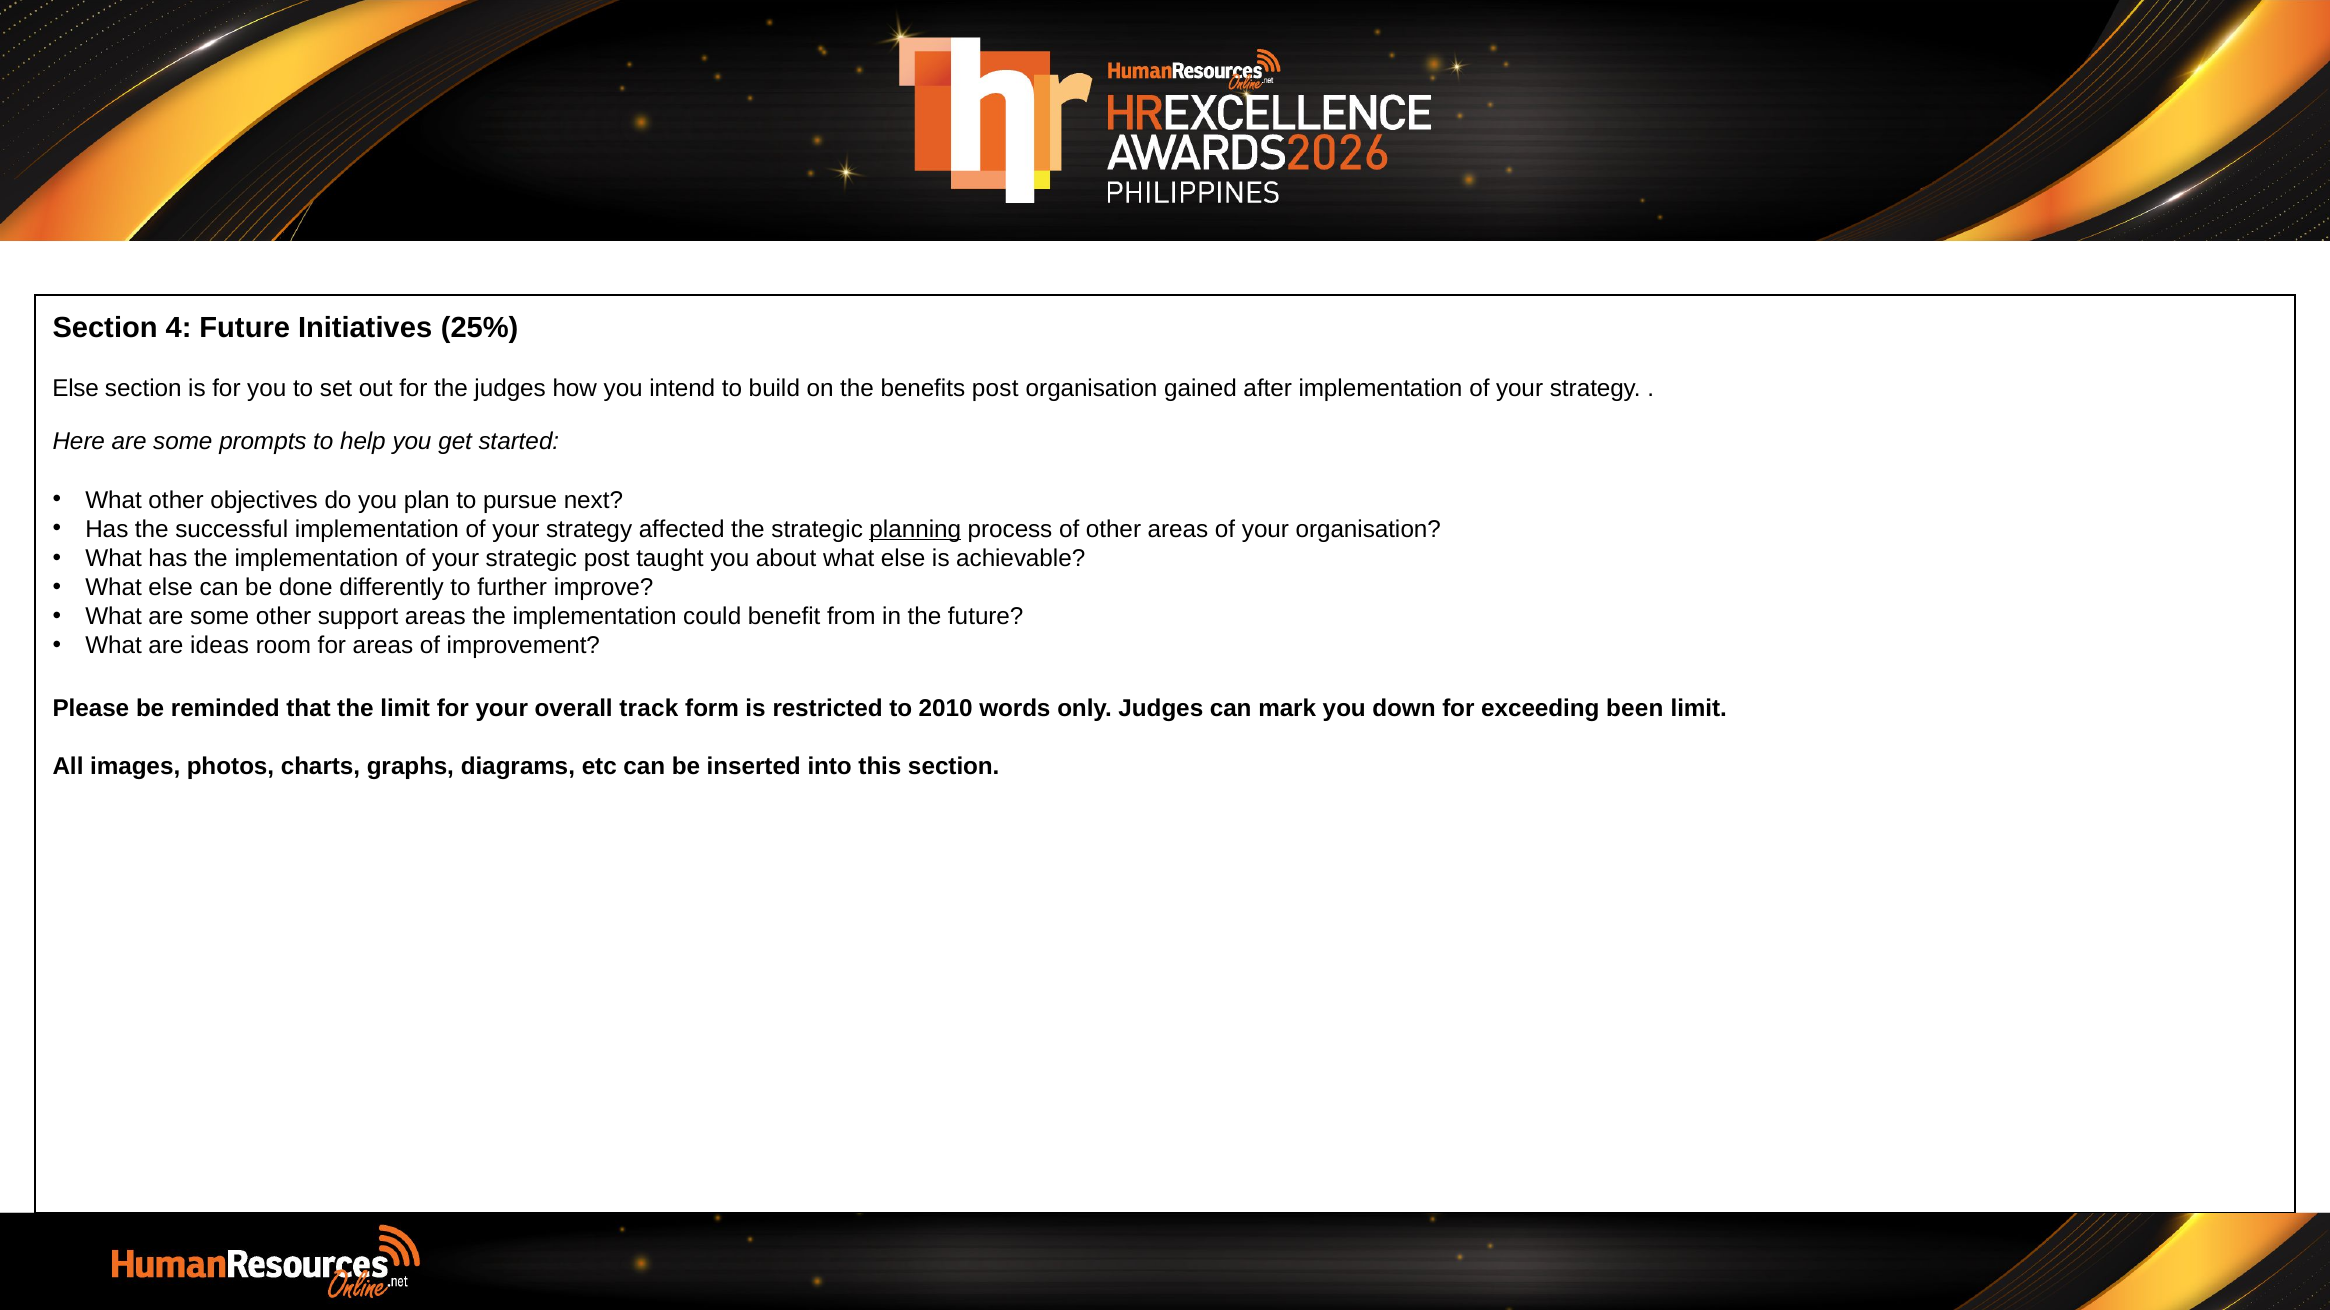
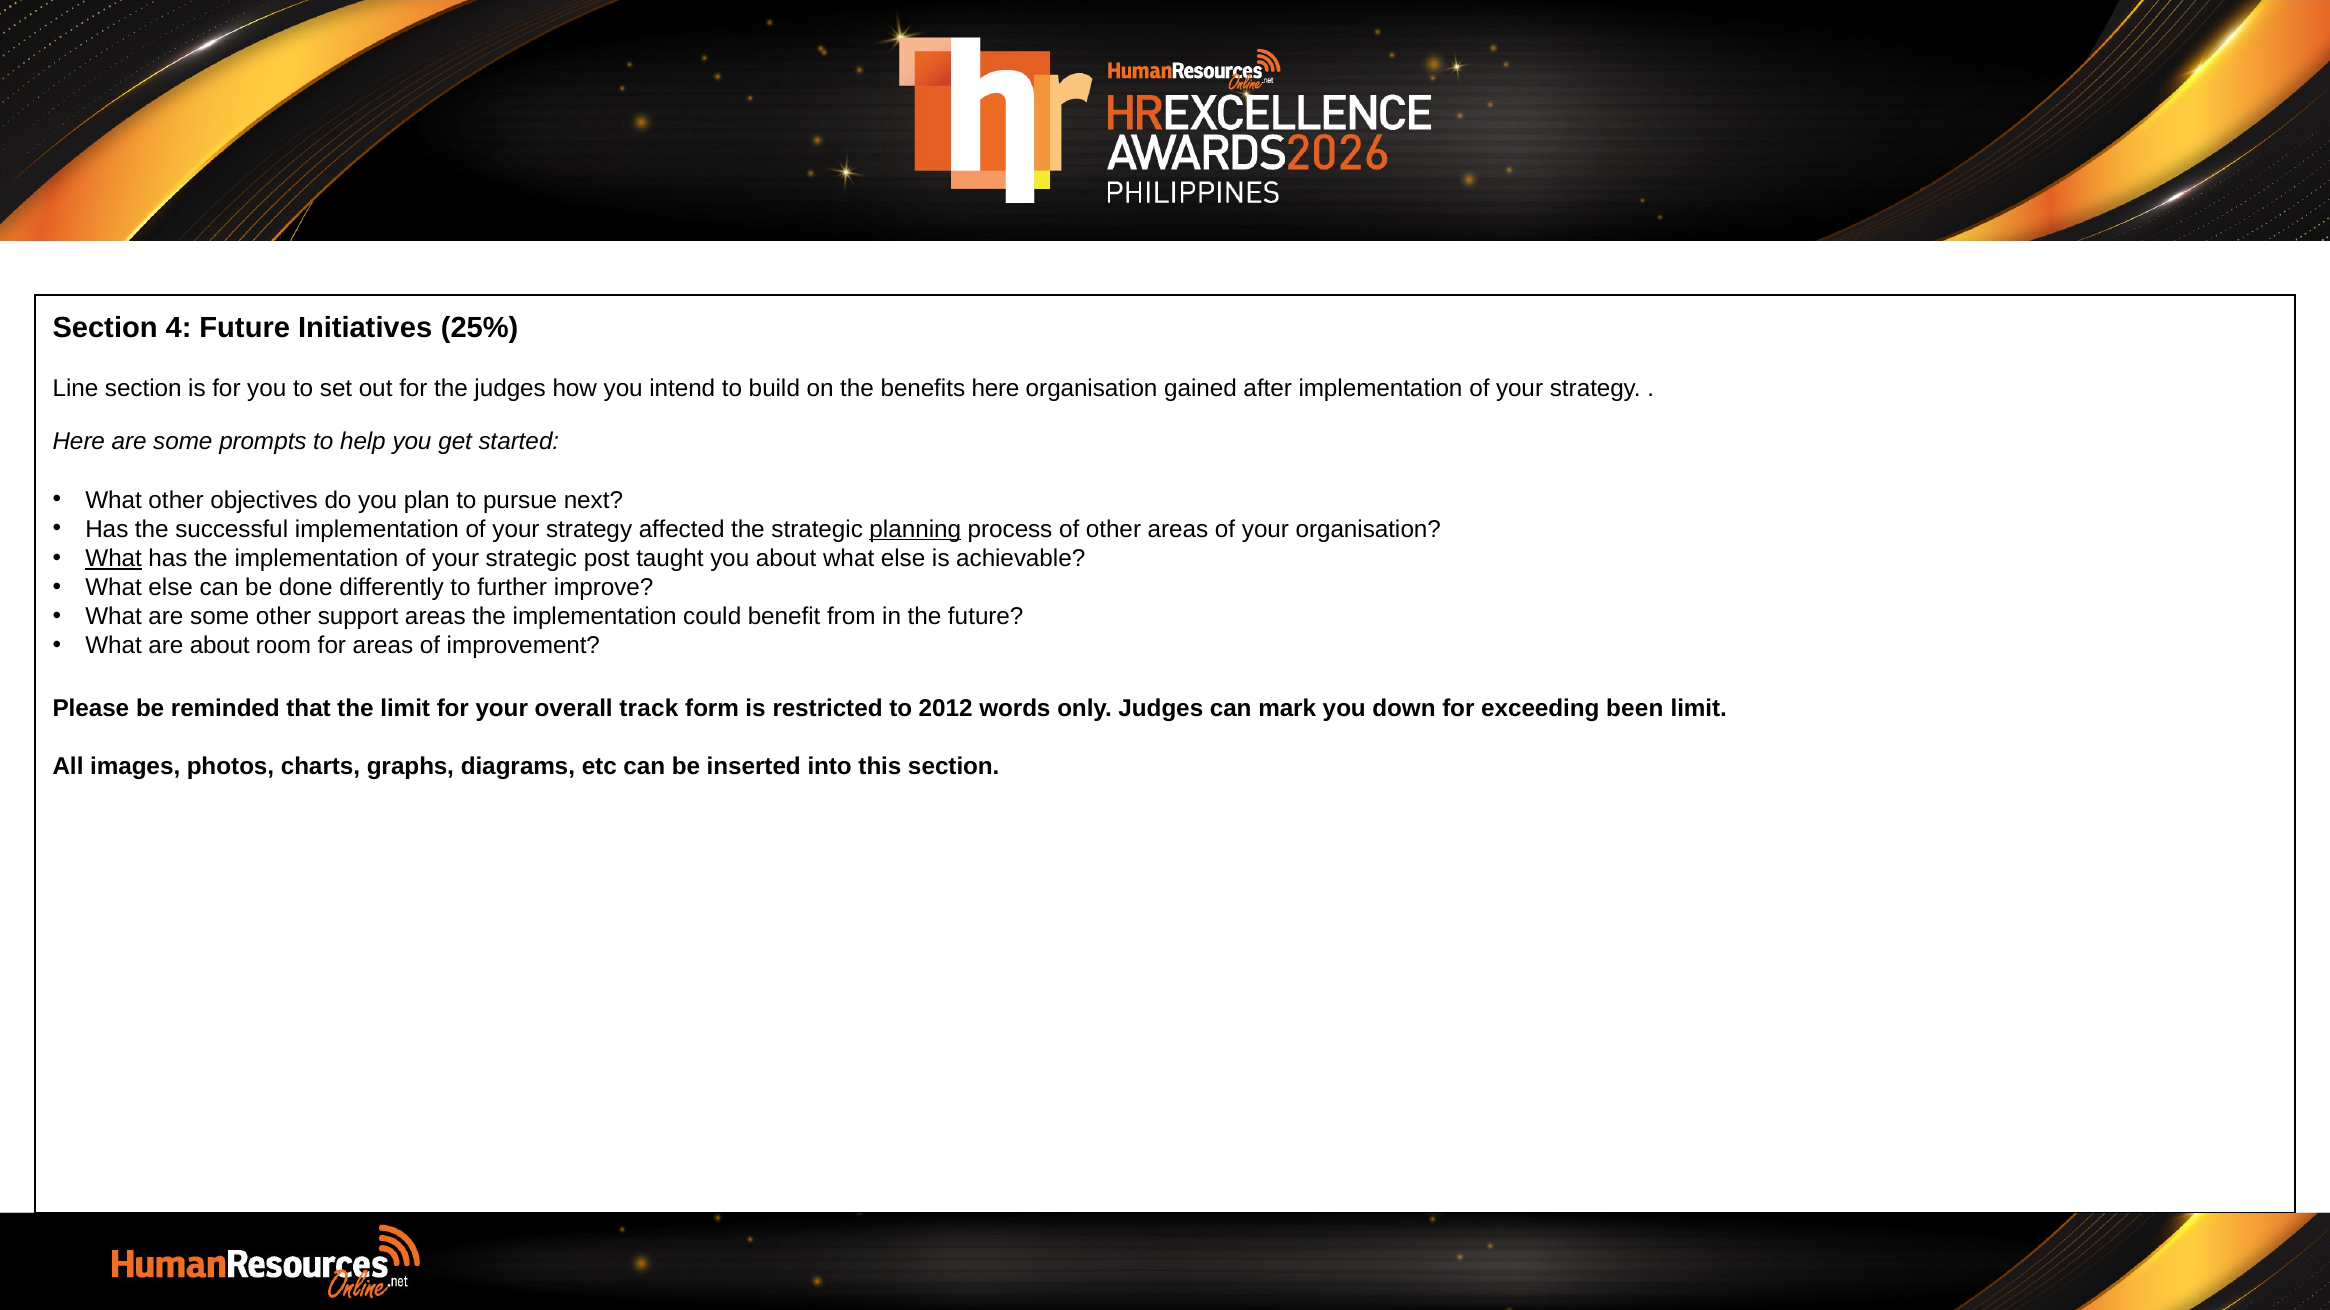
Else at (76, 389): Else -> Line
benefits post: post -> here
What at (114, 559) underline: none -> present
are ideas: ideas -> about
2010: 2010 -> 2012
